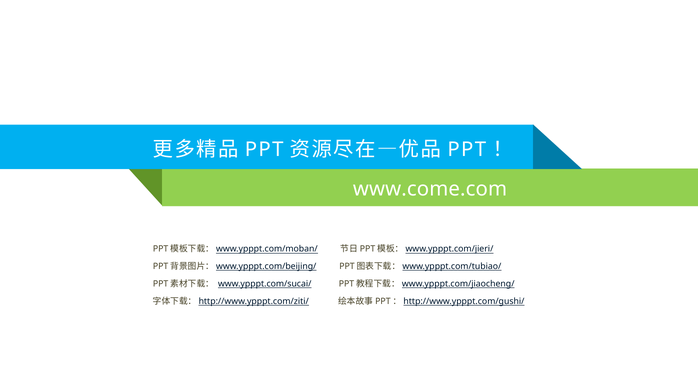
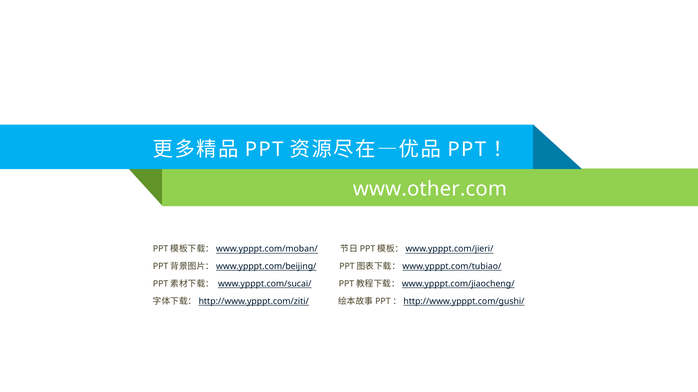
www.come.com: www.come.com -> www.other.com
